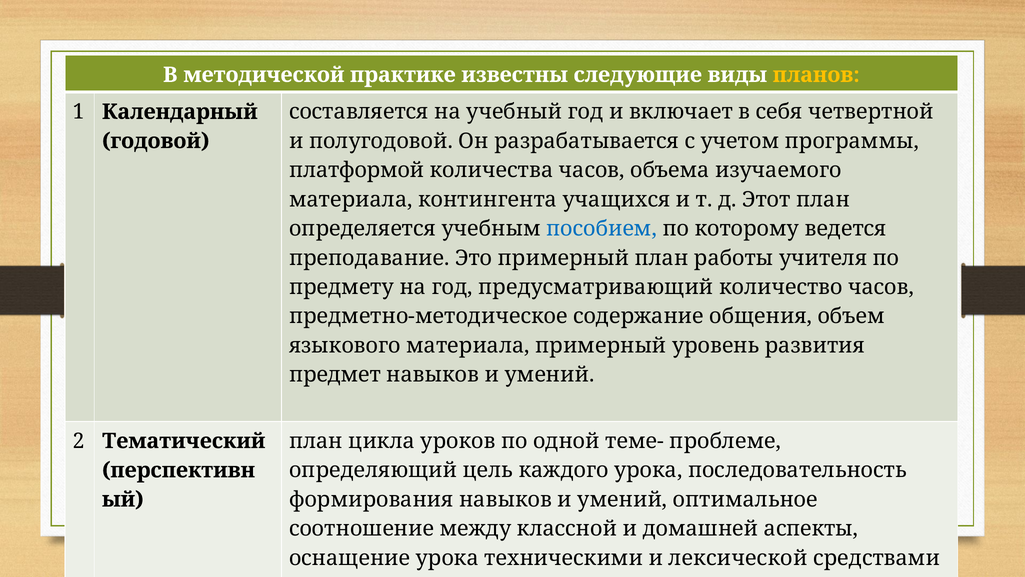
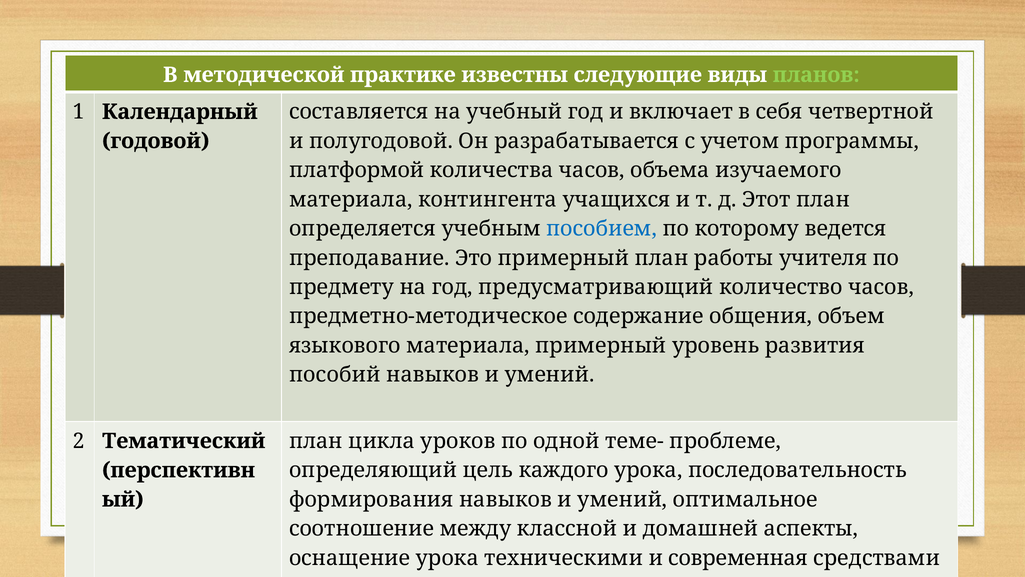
планов colour: yellow -> light green
предмет: предмет -> пособий
лексической: лексической -> современная
